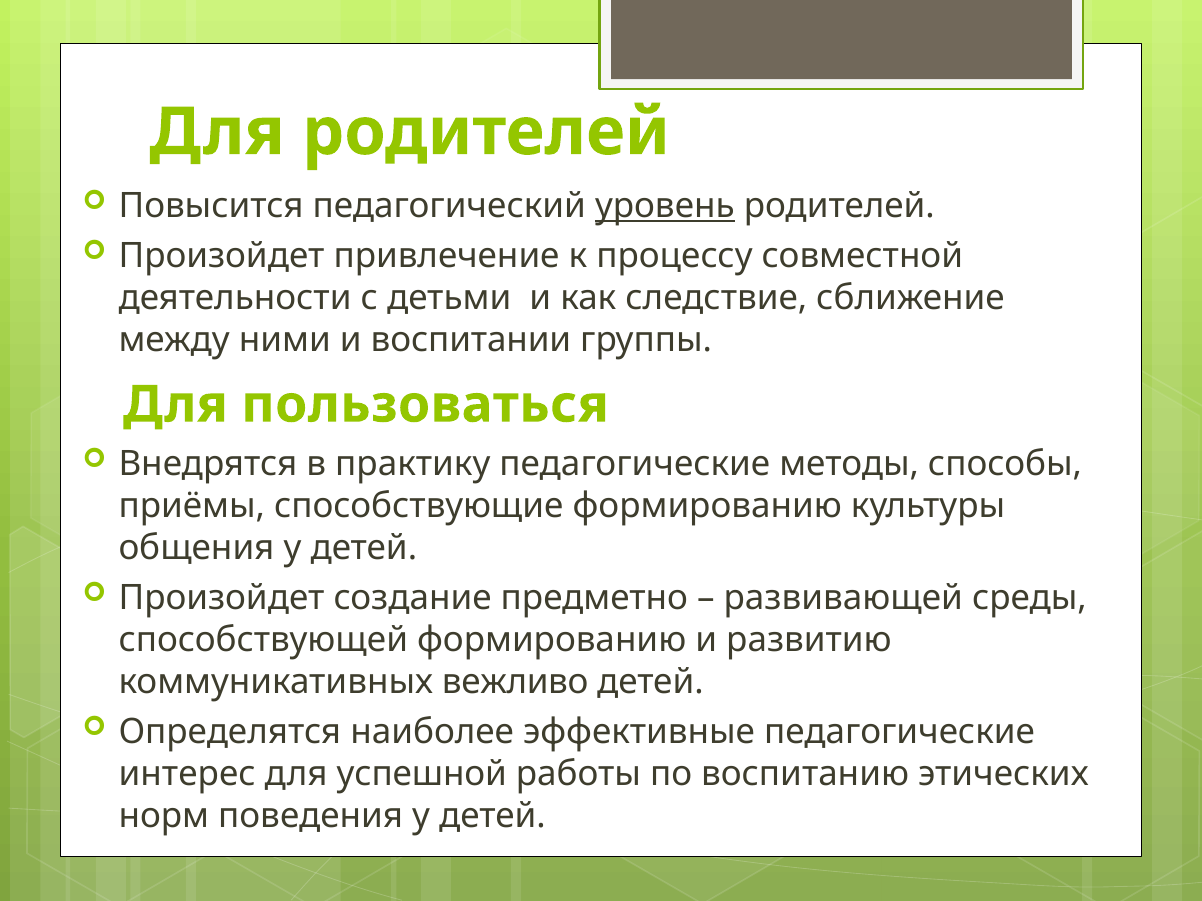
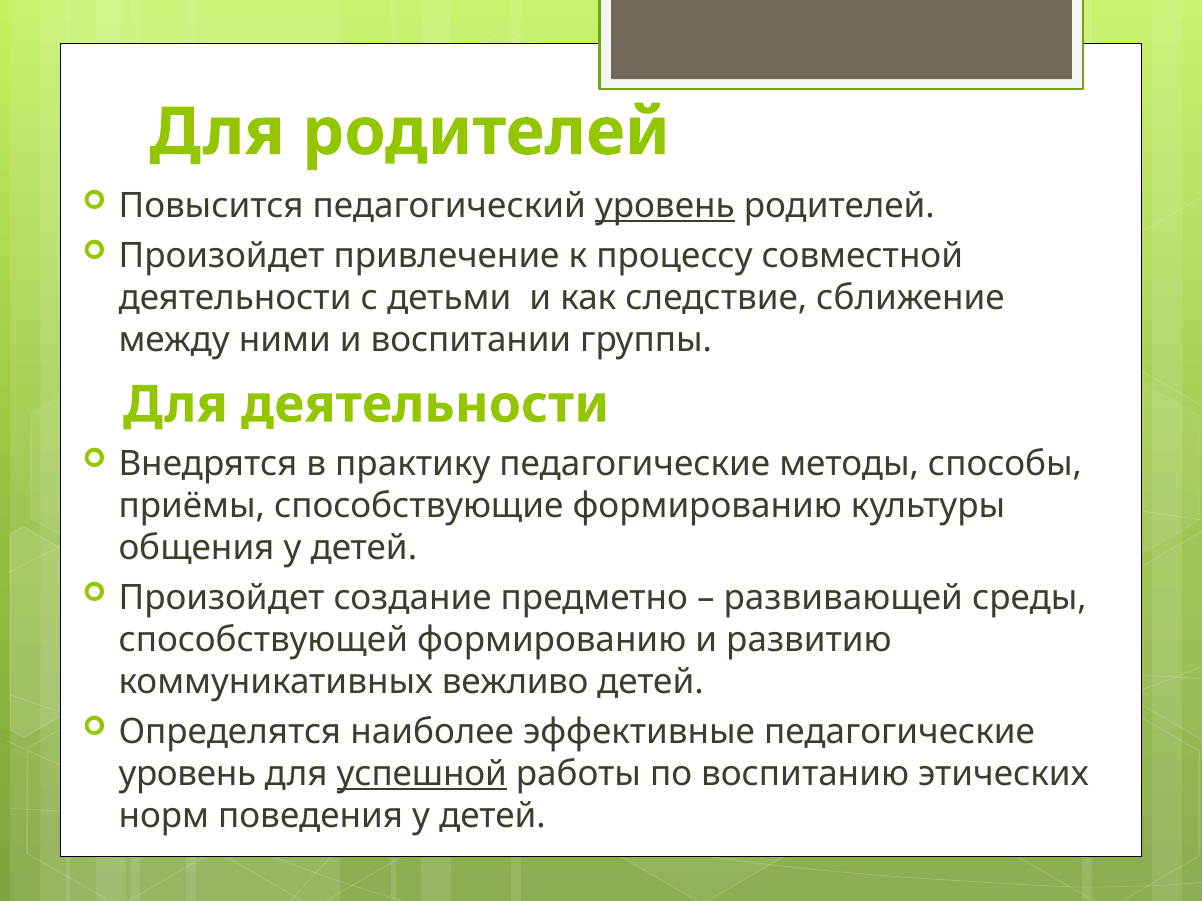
Для пользоваться: пользоваться -> деятельности
интерес at (187, 774): интерес -> уровень
успешной underline: none -> present
